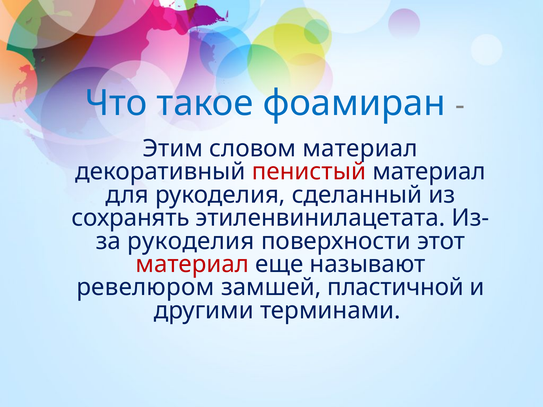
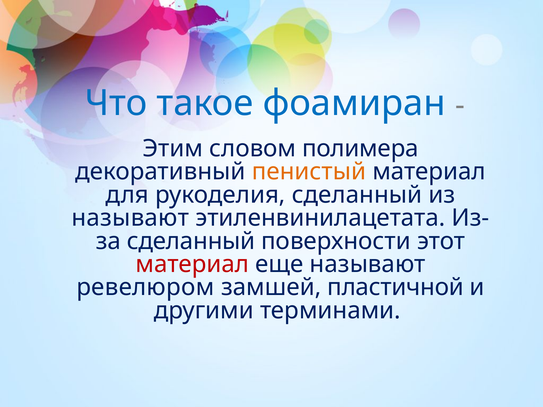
словом материал: материал -> полимера
пенистый colour: red -> orange
сохранять at (130, 218): сохранять -> называют
рукоделия at (191, 241): рукоделия -> сделанный
